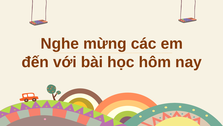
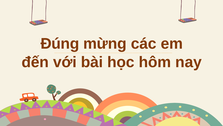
Nghe: Nghe -> Đúng
